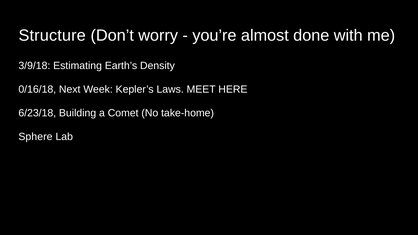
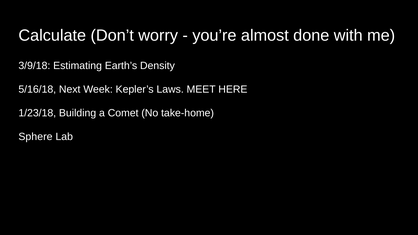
Structure: Structure -> Calculate
0/16/18: 0/16/18 -> 5/16/18
6/23/18: 6/23/18 -> 1/23/18
